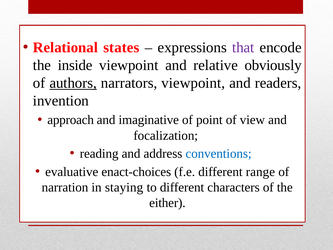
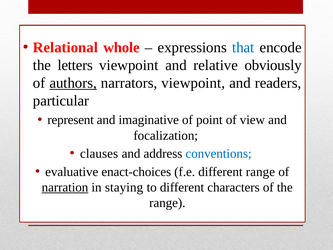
states: states -> whole
that colour: purple -> blue
inside: inside -> letters
invention: invention -> particular
approach: approach -> represent
reading: reading -> clauses
narration underline: none -> present
either at (167, 203): either -> range
